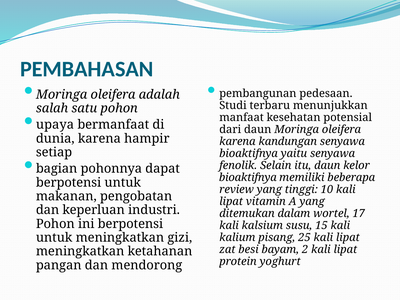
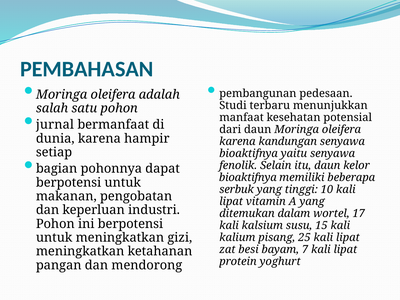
upaya: upaya -> jurnal
review: review -> serbuk
2: 2 -> 7
